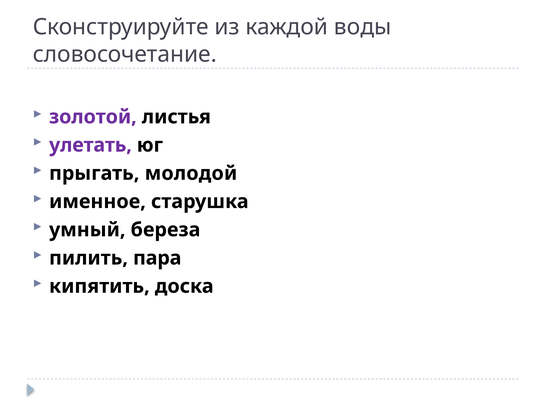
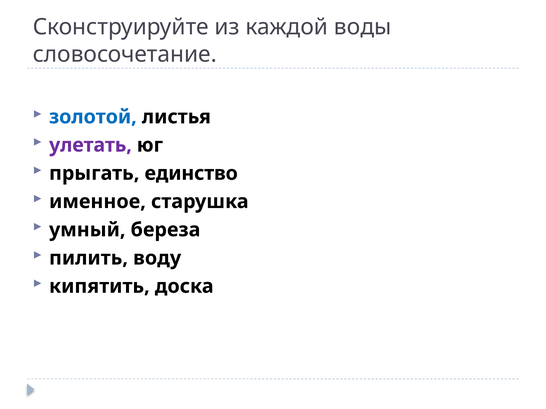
золотой colour: purple -> blue
молодой: молодой -> единство
пара: пара -> воду
